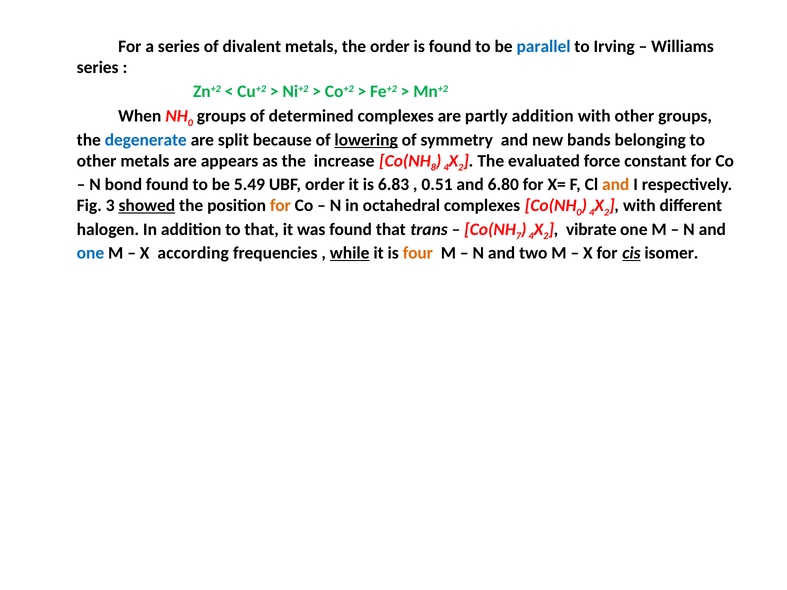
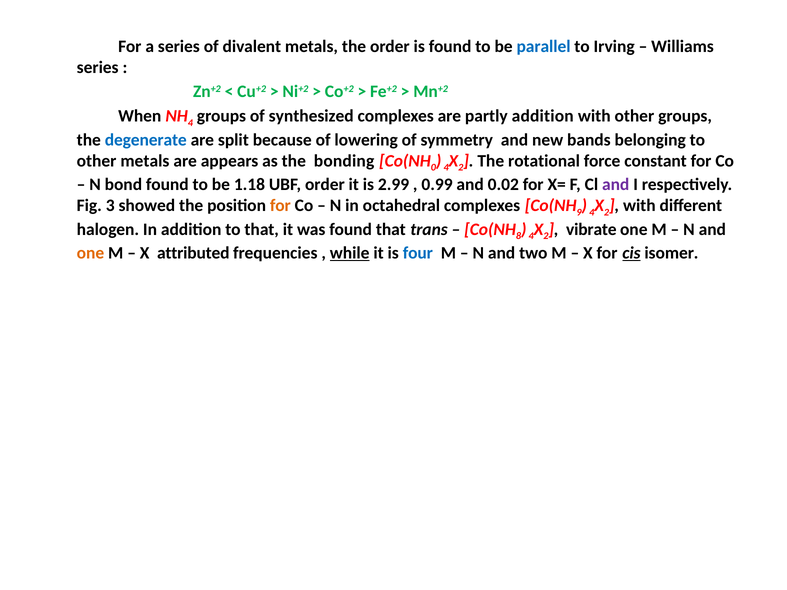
0 at (190, 123): 0 -> 4
determined: determined -> synthesized
lowering underline: present -> none
increase: increase -> bonding
8: 8 -> 0
evaluated: evaluated -> rotational
5.49: 5.49 -> 1.18
6.83: 6.83 -> 2.99
0.51: 0.51 -> 0.99
6.80: 6.80 -> 0.02
and at (616, 185) colour: orange -> purple
showed underline: present -> none
0 at (579, 212): 0 -> 9
7: 7 -> 8
one at (90, 253) colour: blue -> orange
according: according -> attributed
four colour: orange -> blue
